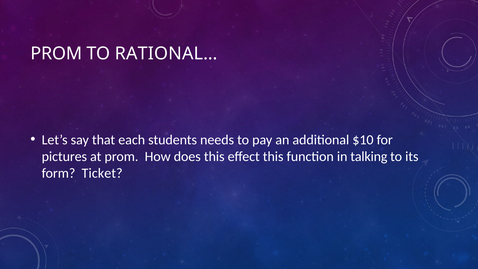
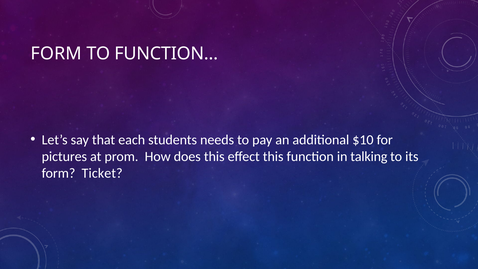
PROM at (56, 54): PROM -> FORM
RATIONAL…: RATIONAL… -> FUNCTION…
